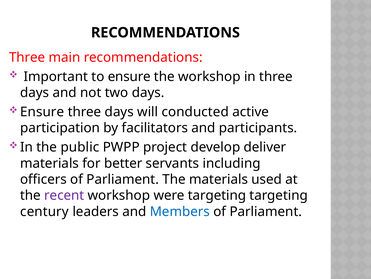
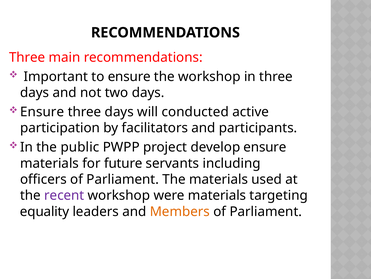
develop deliver: deliver -> ensure
better: better -> future
were targeting: targeting -> materials
century: century -> equality
Members colour: blue -> orange
